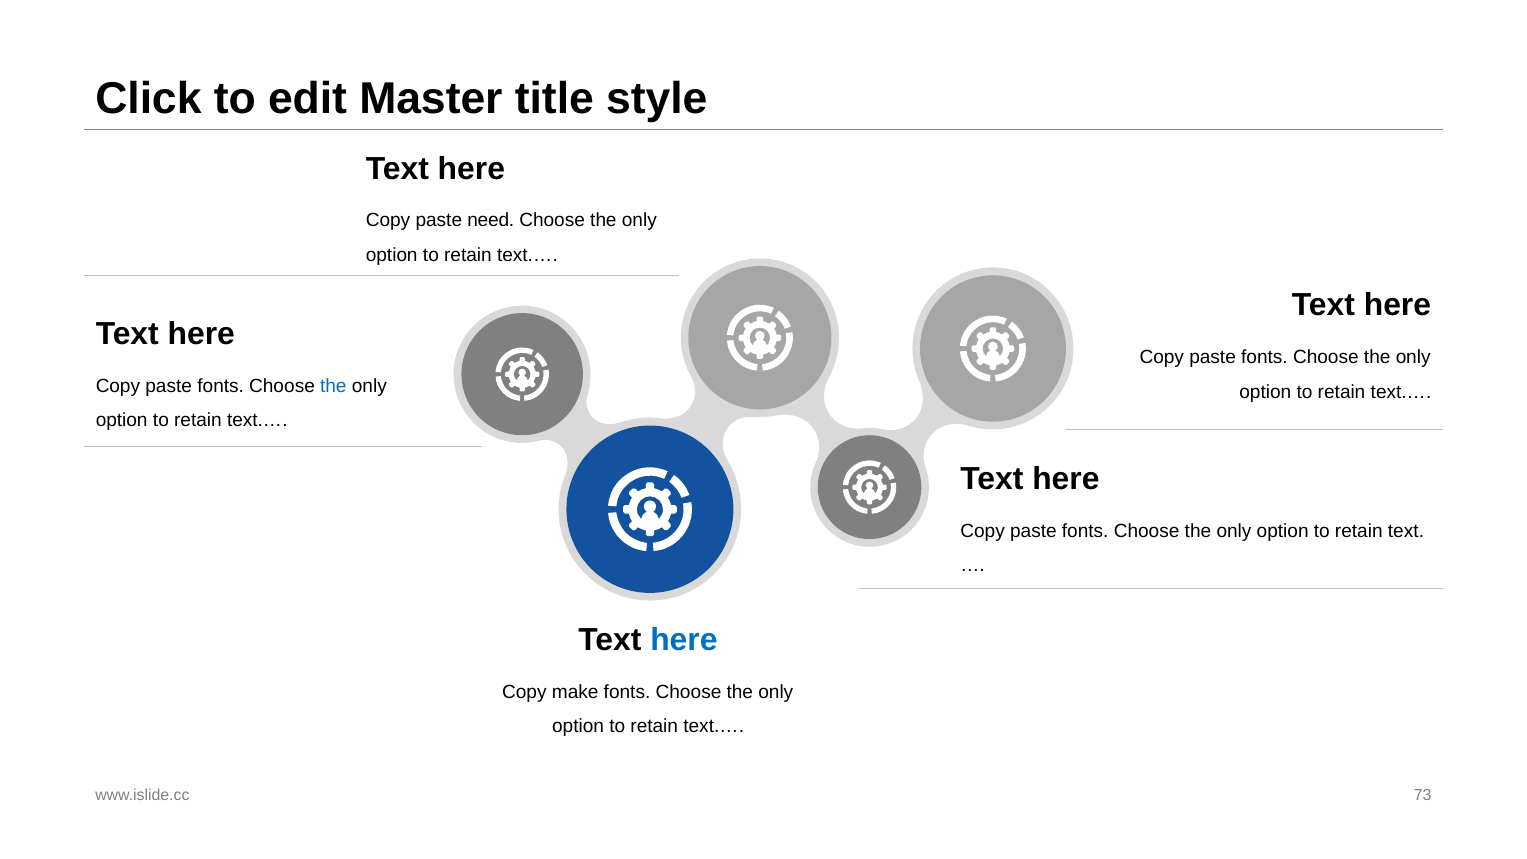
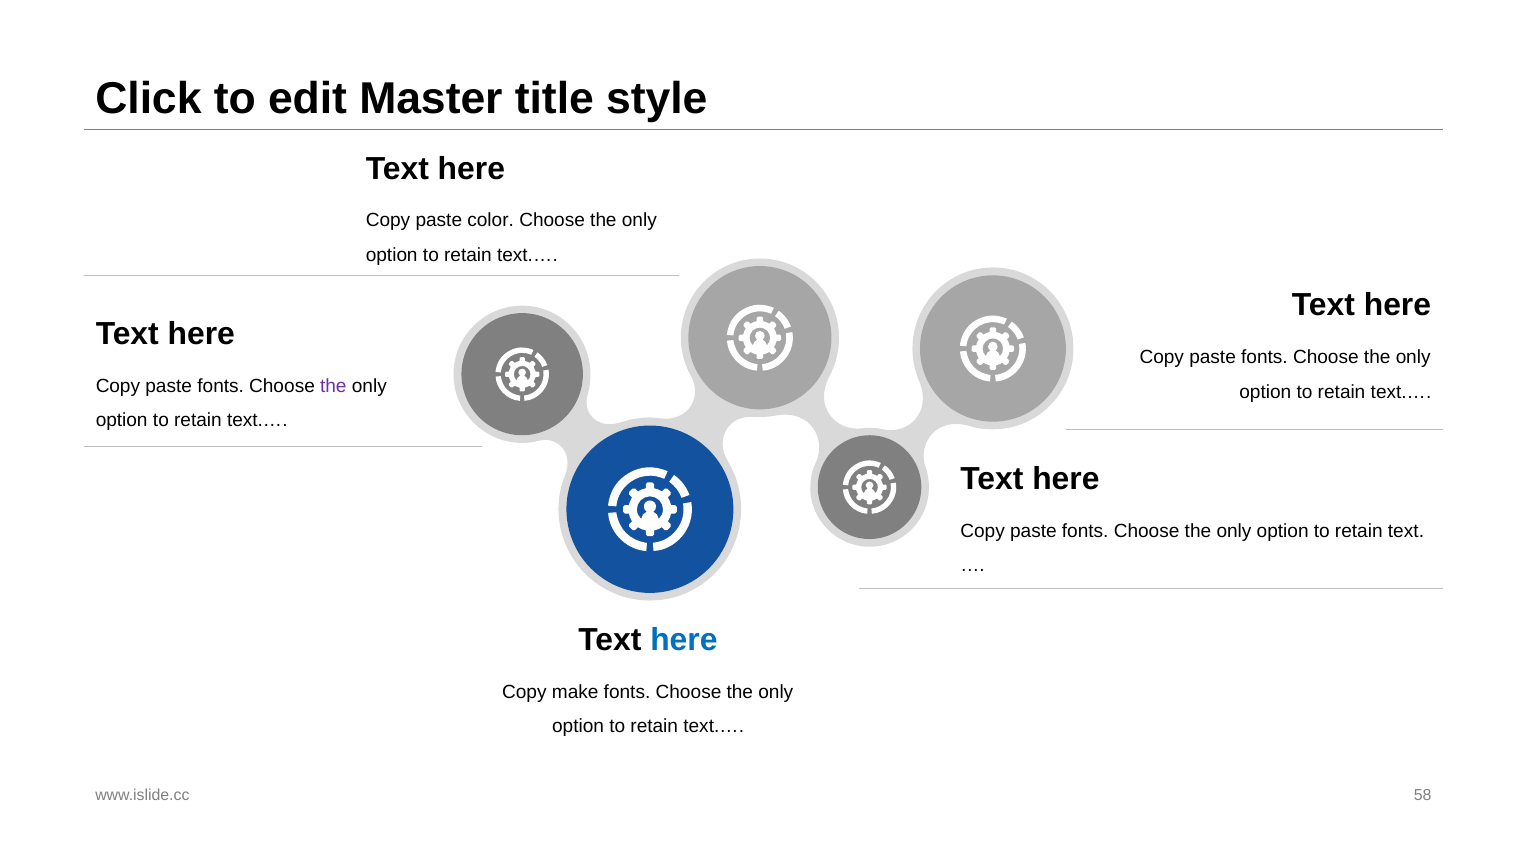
need: need -> color
the at (333, 386) colour: blue -> purple
73: 73 -> 58
